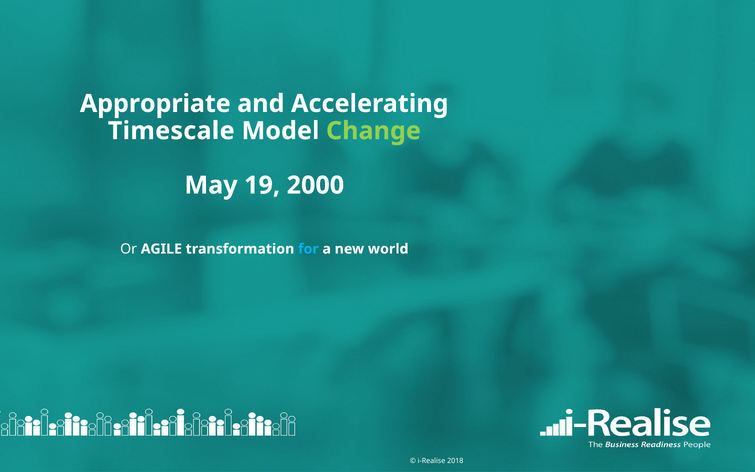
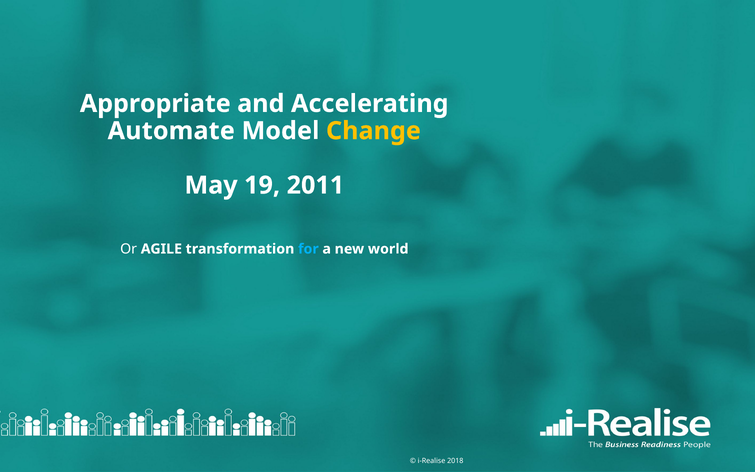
Timescale: Timescale -> Automate
Change colour: light green -> yellow
2000: 2000 -> 2011
